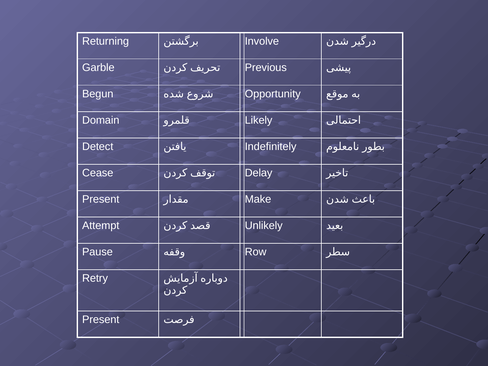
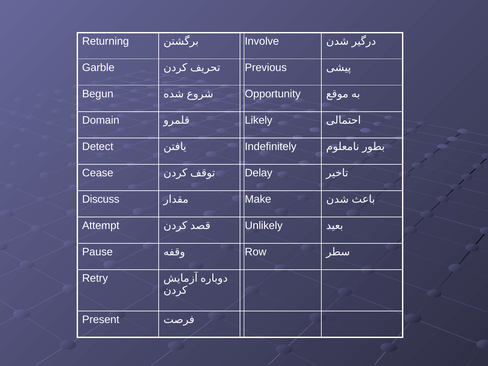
Present at (101, 199): Present -> Discuss
